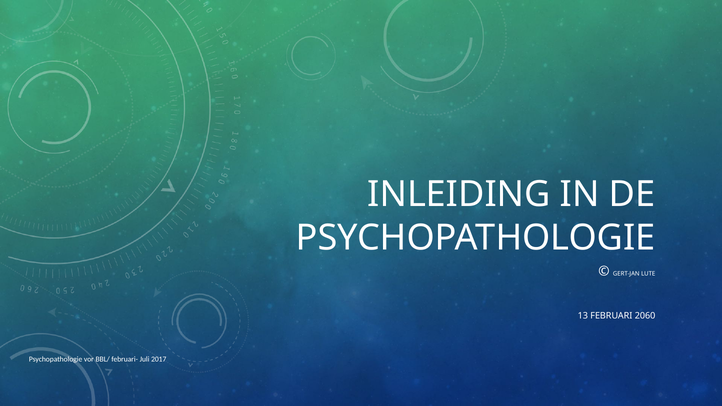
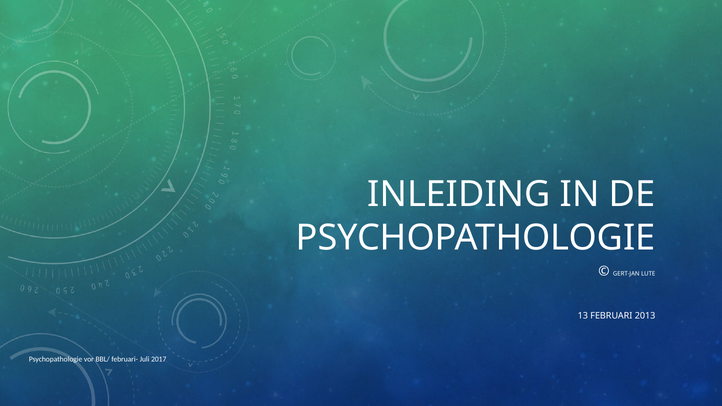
2060: 2060 -> 2013
